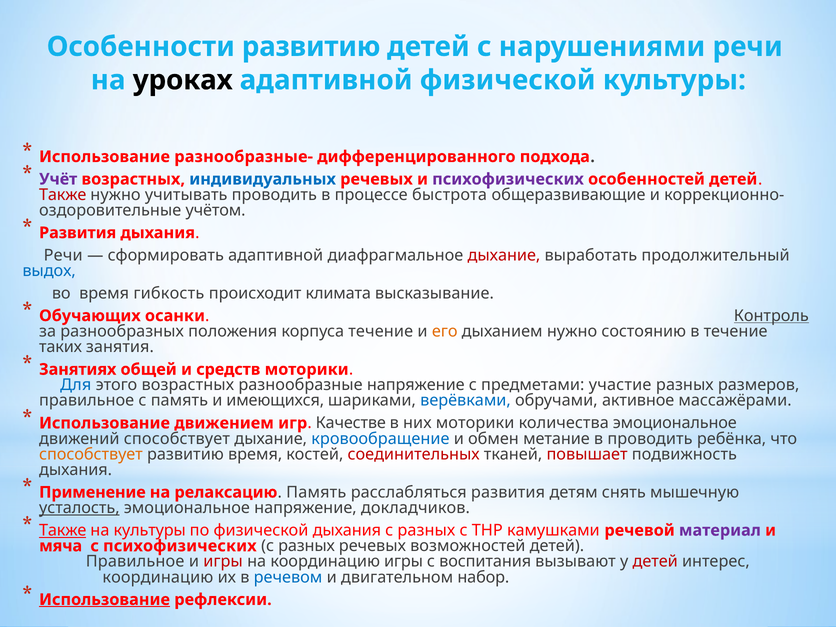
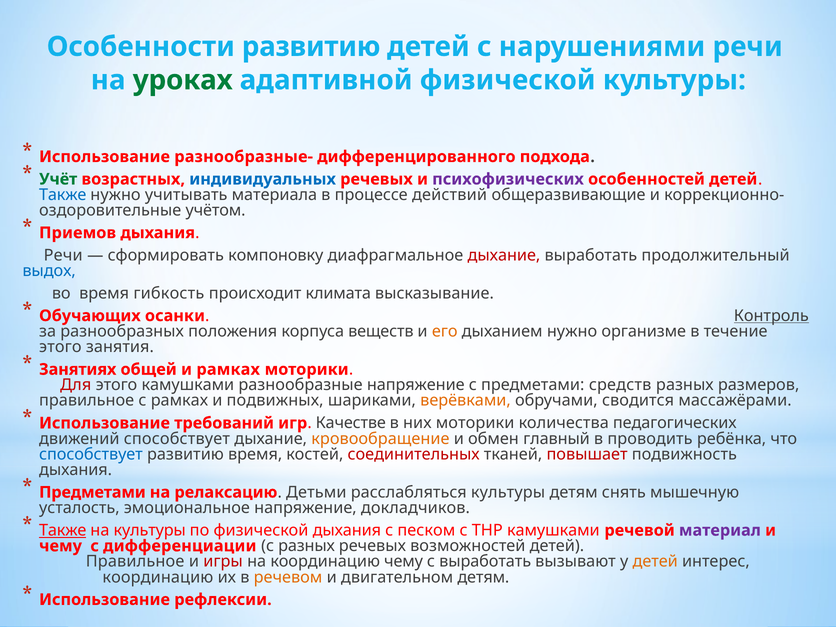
уроках colour: black -> green
Учёт colour: purple -> green
Также at (63, 195) colour: red -> blue
учитывать проводить: проводить -> материала
быстрота: быстрота -> действий
Развития at (78, 233): Развития -> Приемов
сформировать адаптивной: адаптивной -> компоновку
корпуса течение: течение -> веществ
состоянию: состоянию -> организме
таких at (61, 347): таких -> этого
и средств: средств -> рамках
Для colour: blue -> red
этого возрастных: возрастных -> камушками
участие: участие -> средств
с память: память -> рамках
имеющихся: имеющихся -> подвижных
верёвками colour: blue -> orange
активное: активное -> сводится
движением: движением -> требований
количества эмоциональное: эмоциональное -> педагогических
кровообращение colour: blue -> orange
метание: метание -> главный
способствует at (91, 454) colour: orange -> blue
Применение at (92, 492): Применение -> Предметами
релаксацию Память: Память -> Детьми
расслабляться развития: развития -> культуры
усталость underline: present -> none
разных at (426, 530): разных -> песком
мяча at (61, 546): мяча -> чему
с психофизических: психофизических -> дифференциации
координацию игры: игры -> чему
с воспитания: воспитания -> выработать
детей at (655, 562) colour: red -> orange
речевом colour: blue -> orange
двигательном набор: набор -> детям
Использование at (105, 600) underline: present -> none
